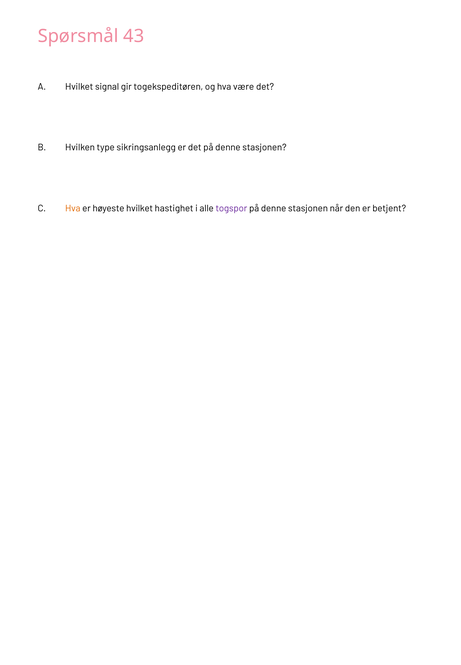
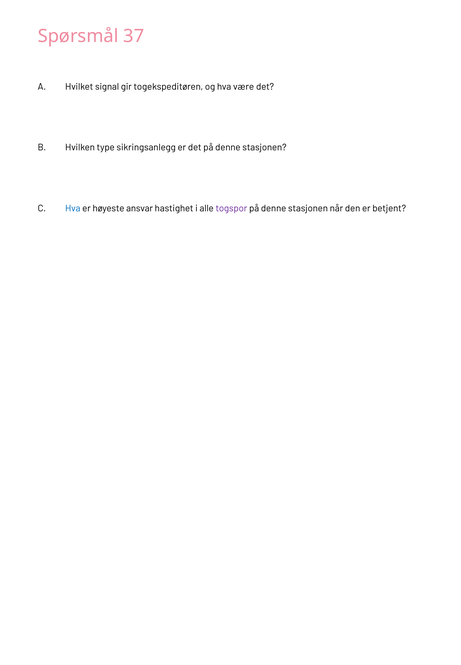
43: 43 -> 37
Hva at (73, 209) colour: orange -> blue
høyeste hvilket: hvilket -> ansvar
